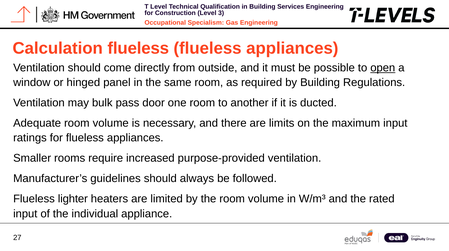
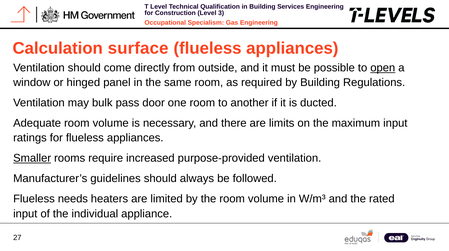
Calculation flueless: flueless -> surface
Smaller underline: none -> present
lighter: lighter -> needs
